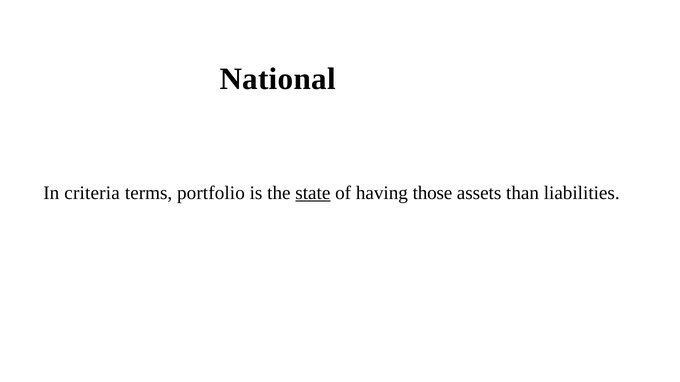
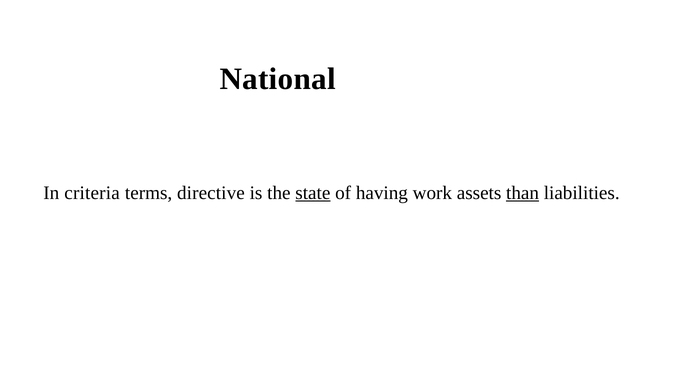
portfolio: portfolio -> directive
those: those -> work
than underline: none -> present
